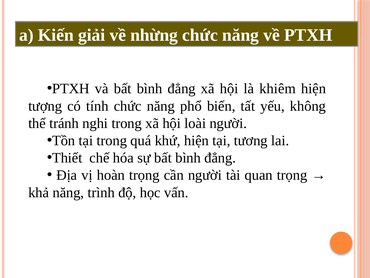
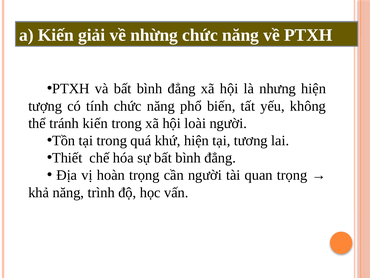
khiêm: khiêm -> nhưng
tránh nghi: nghi -> kiến
